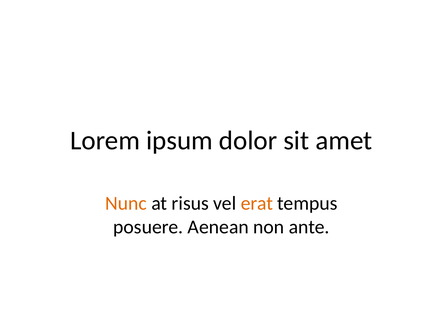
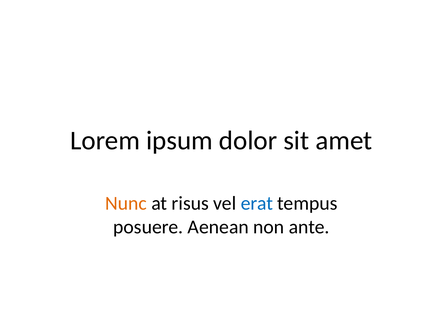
erat colour: orange -> blue
